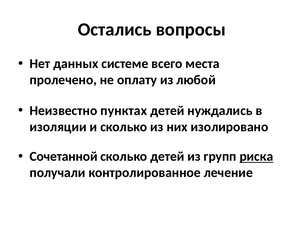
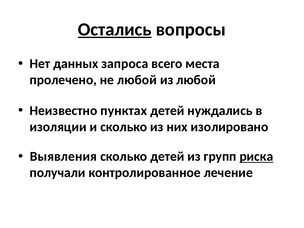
Остались underline: none -> present
системе: системе -> запроса
не оплату: оплату -> любой
Сочетанной: Сочетанной -> Выявления
